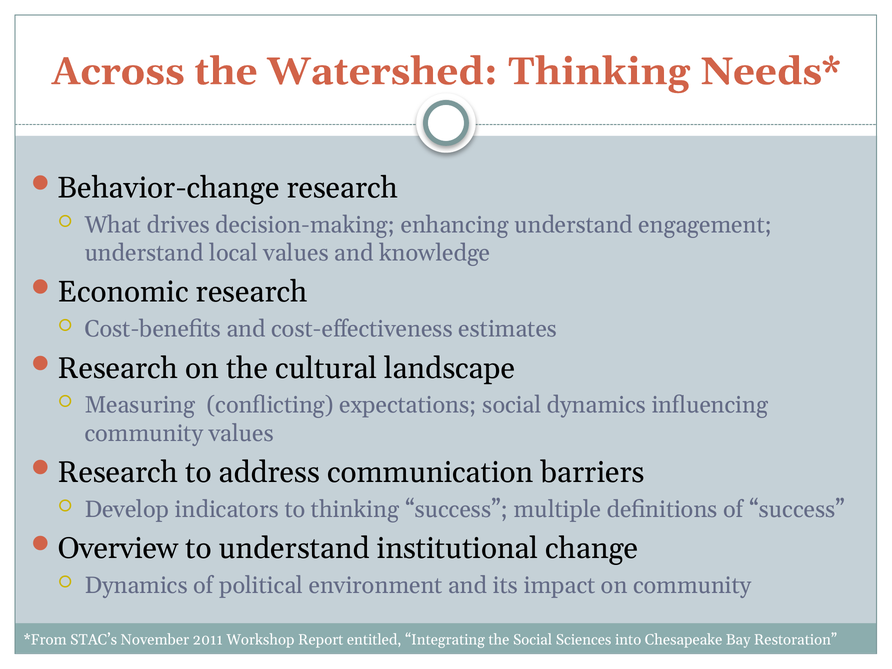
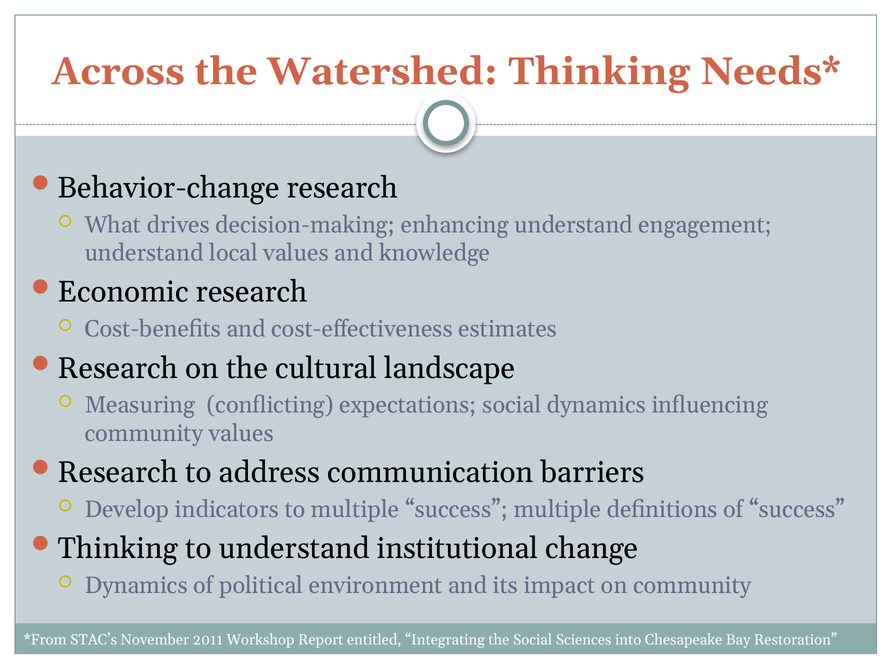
to thinking: thinking -> multiple
Overview at (118, 549): Overview -> Thinking
